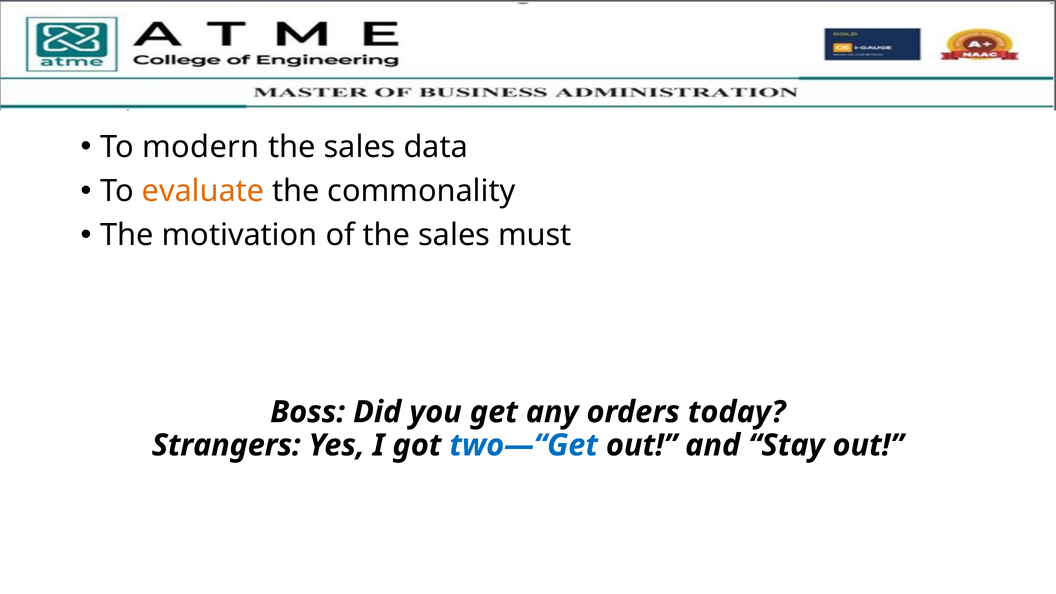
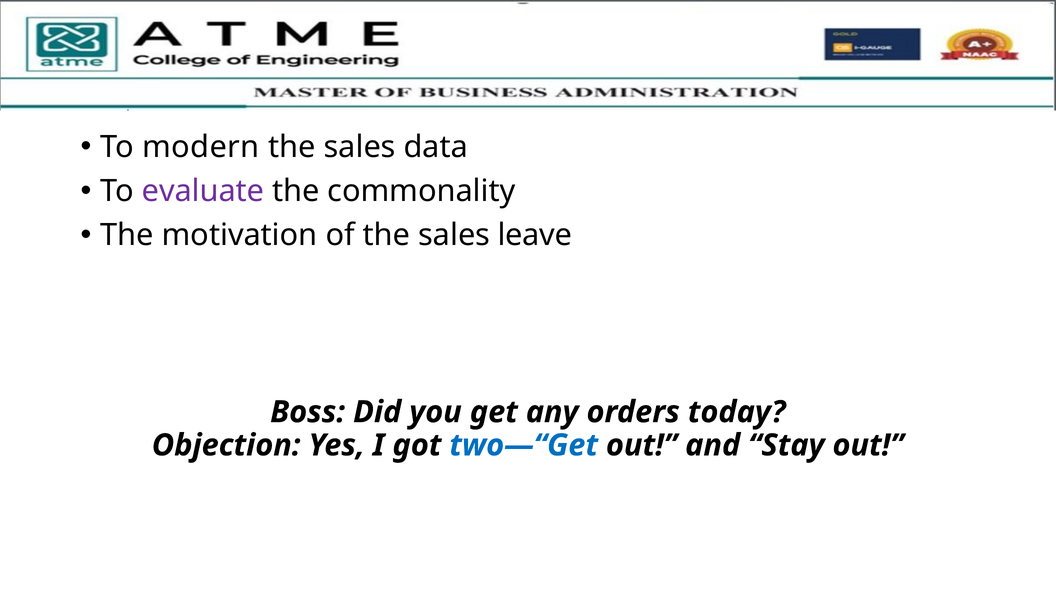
evaluate colour: orange -> purple
must: must -> leave
Strangers: Strangers -> Objection
